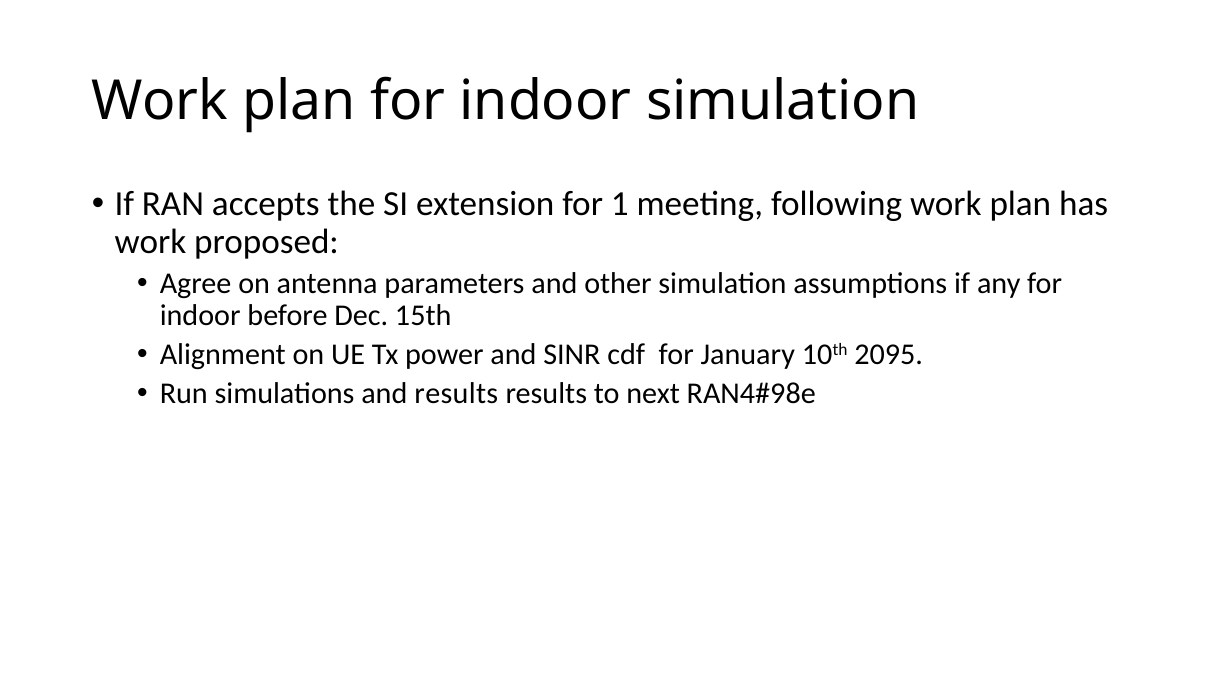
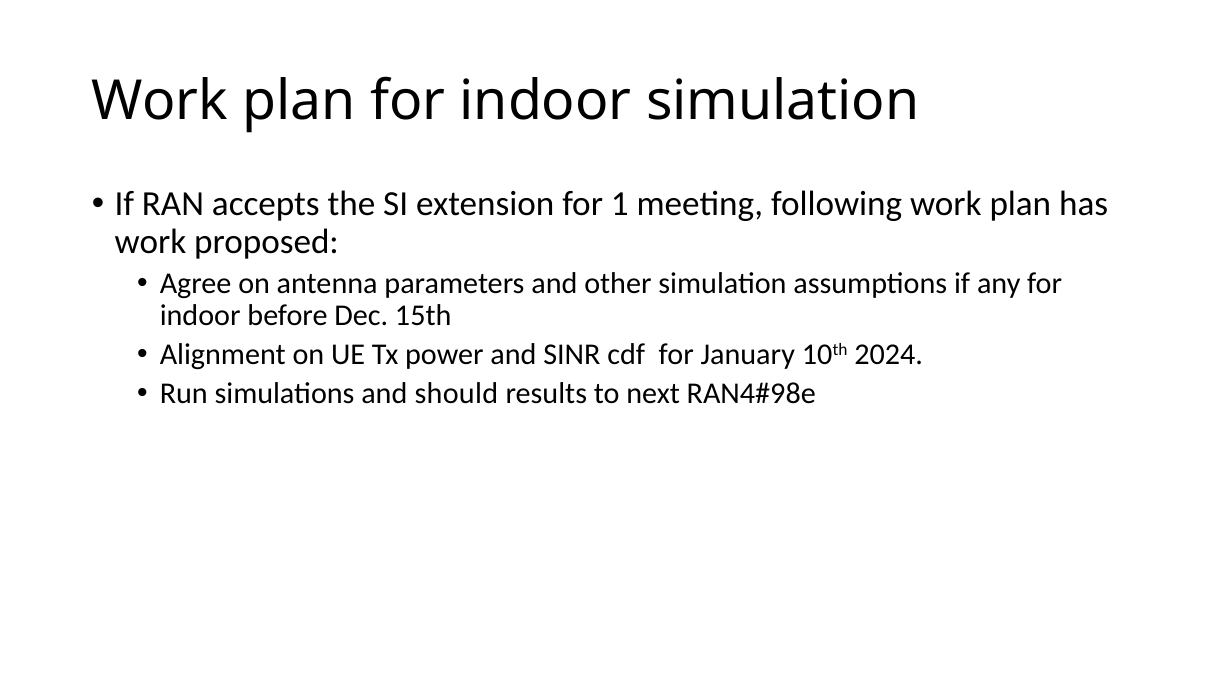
2095: 2095 -> 2024
and results: results -> should
